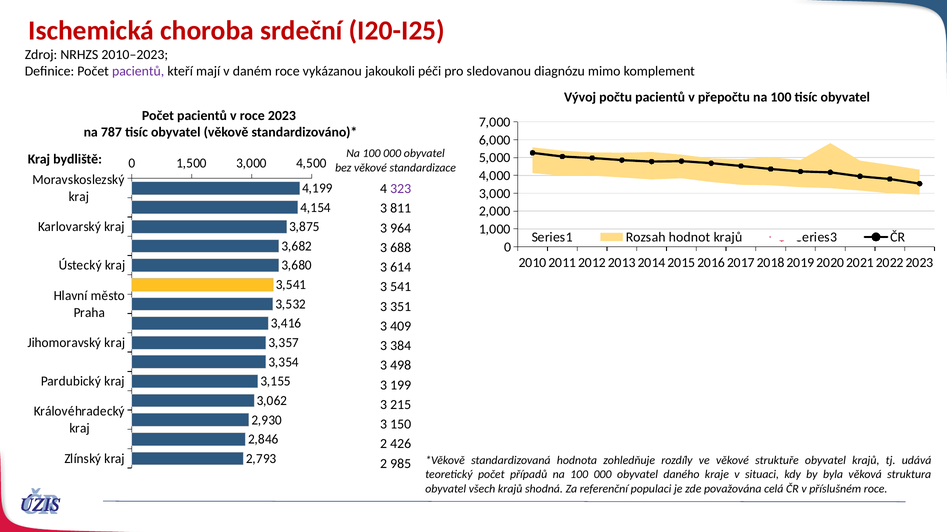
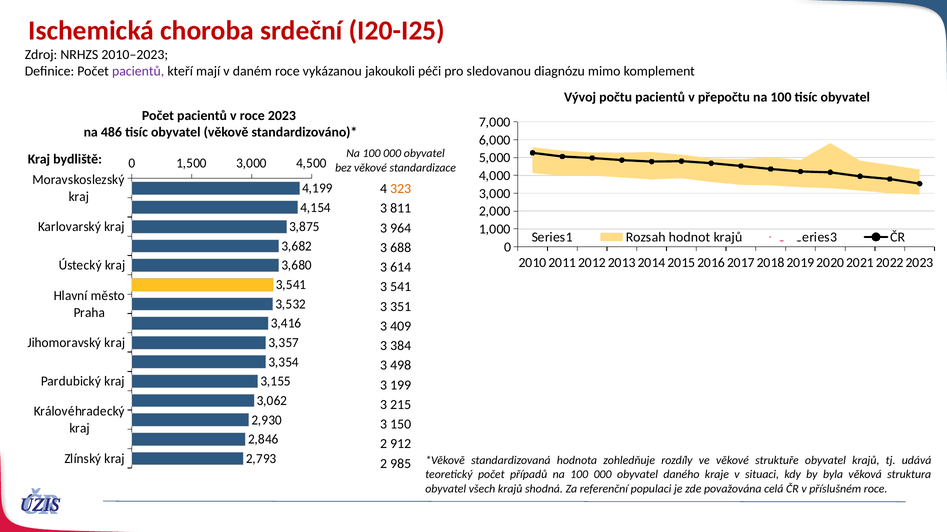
787: 787 -> 486
323 colour: purple -> orange
426: 426 -> 912
